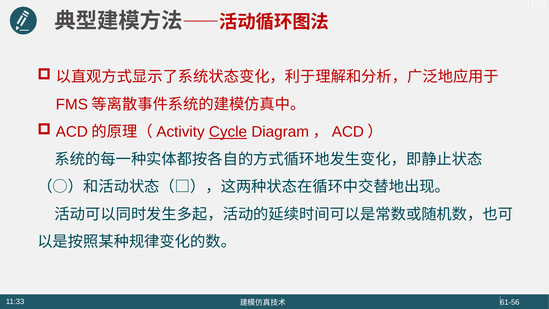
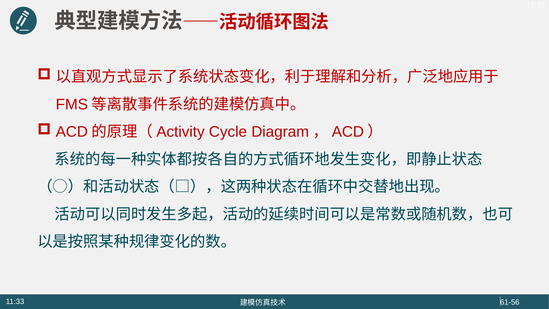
Cycle underline: present -> none
